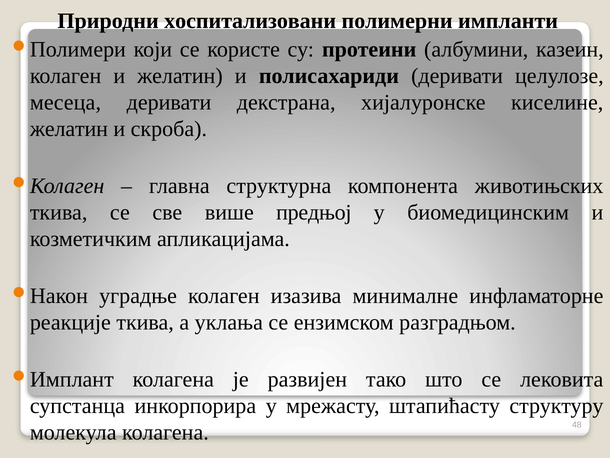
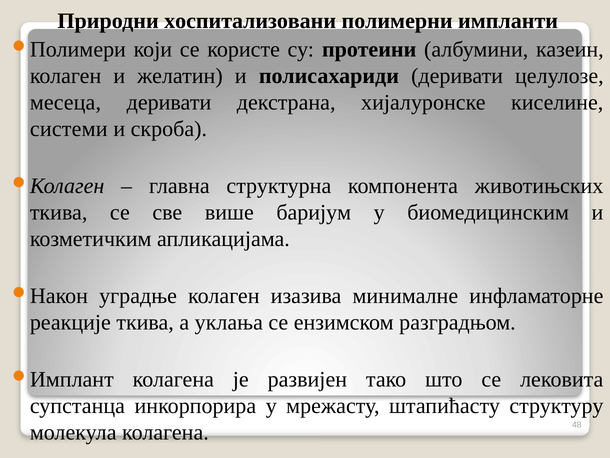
желатин at (69, 129): желатин -> системи
предњој: предњој -> баријум
